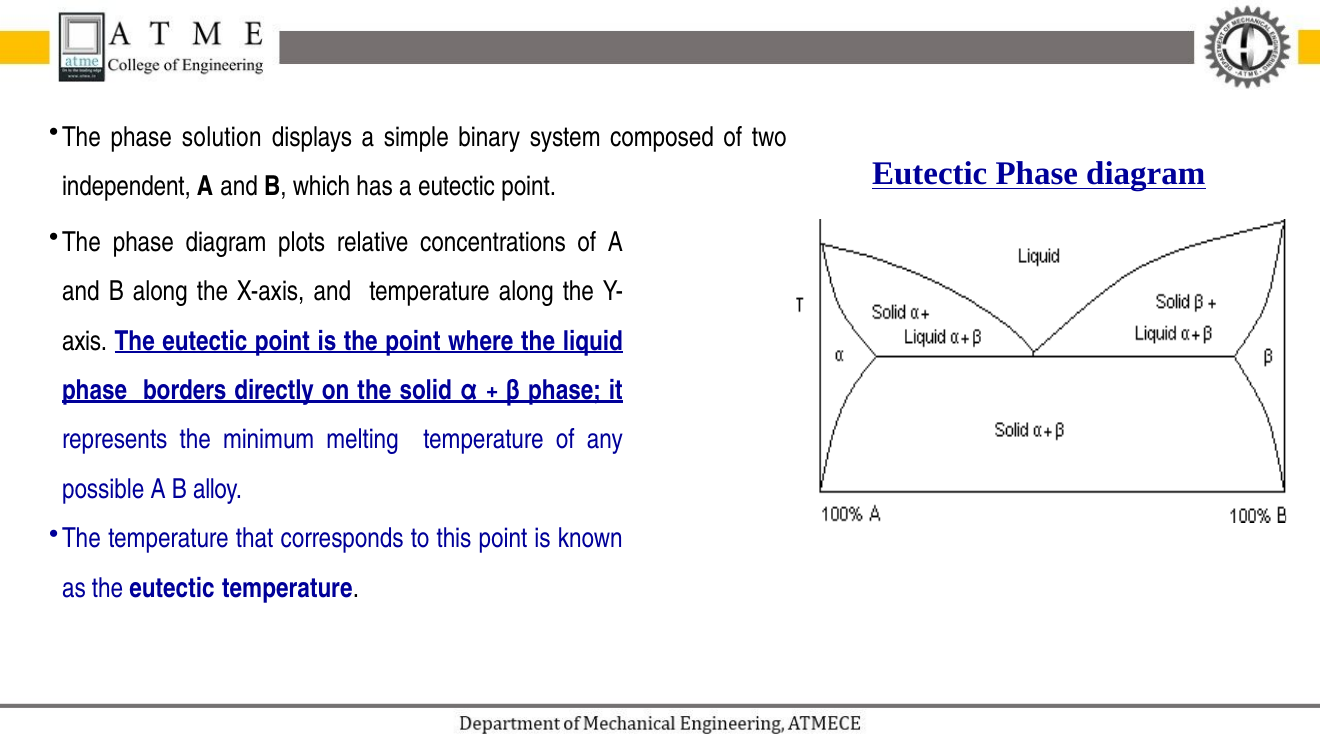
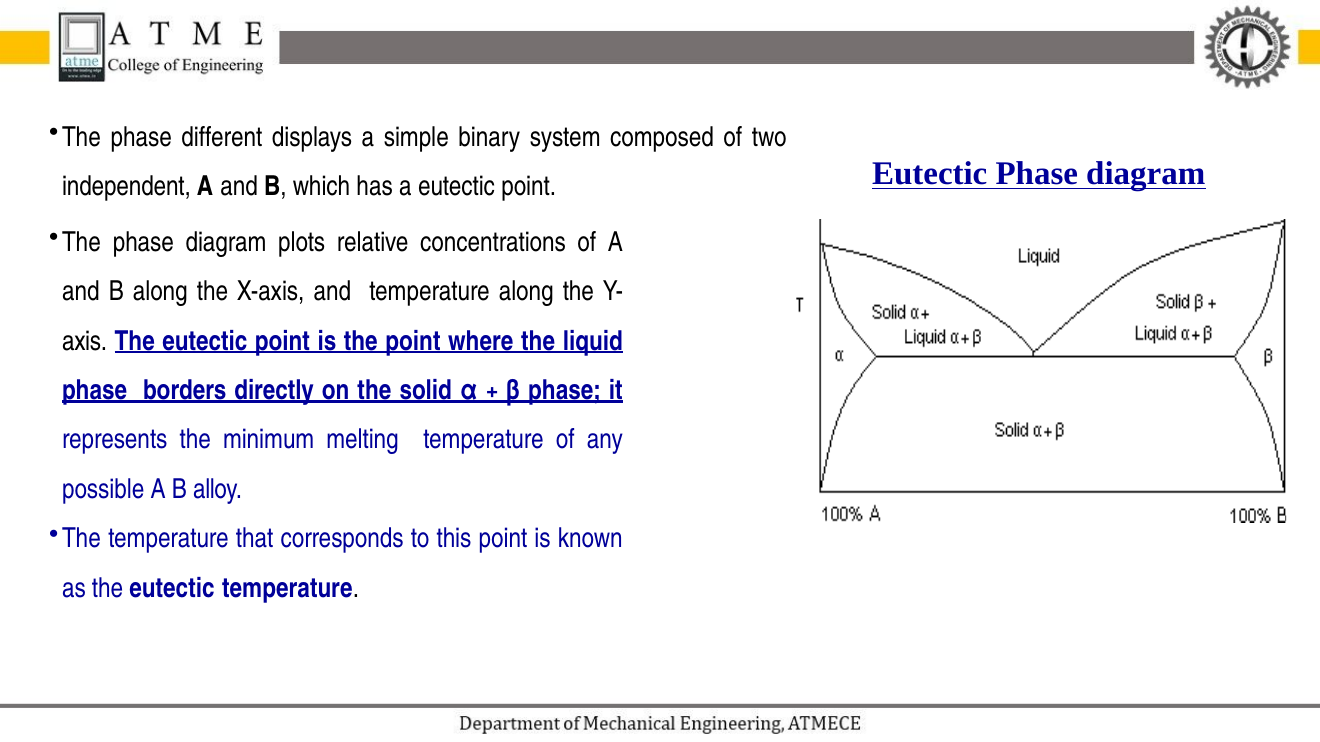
solution: solution -> different
